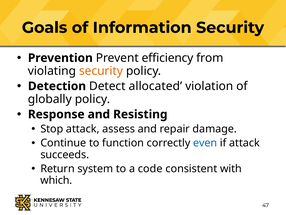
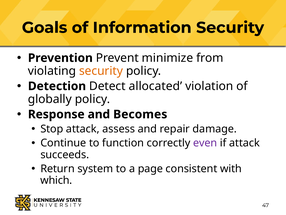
efficiency: efficiency -> minimize
Resisting: Resisting -> Becomes
even colour: blue -> purple
code: code -> page
